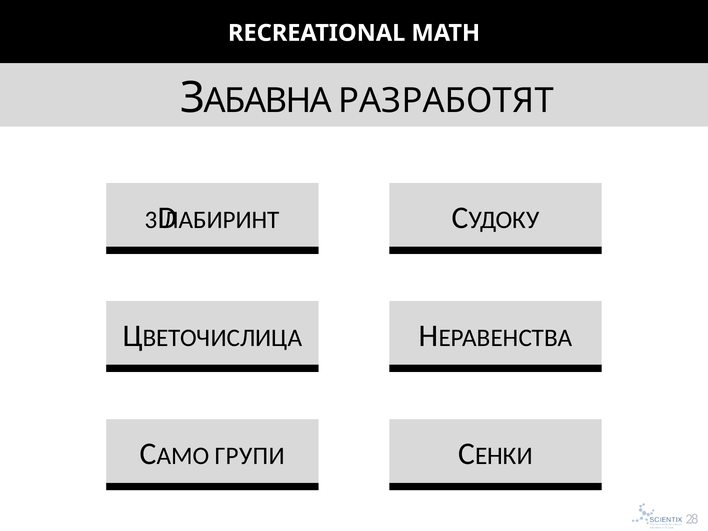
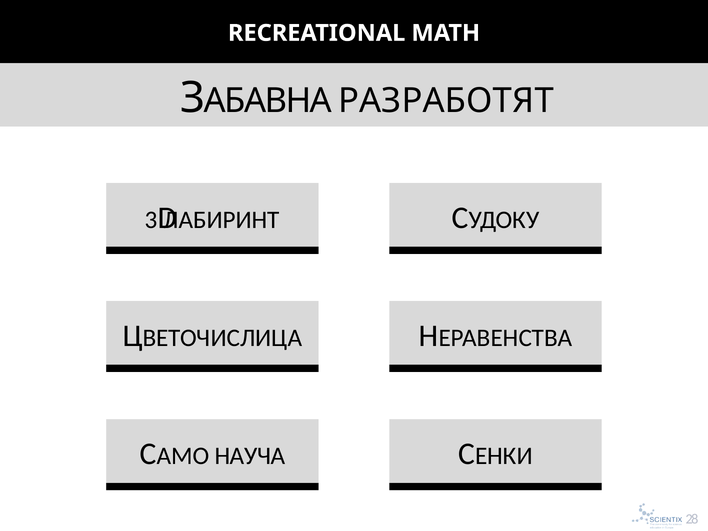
ГРУПИ: ГРУПИ -> НАУЧА
